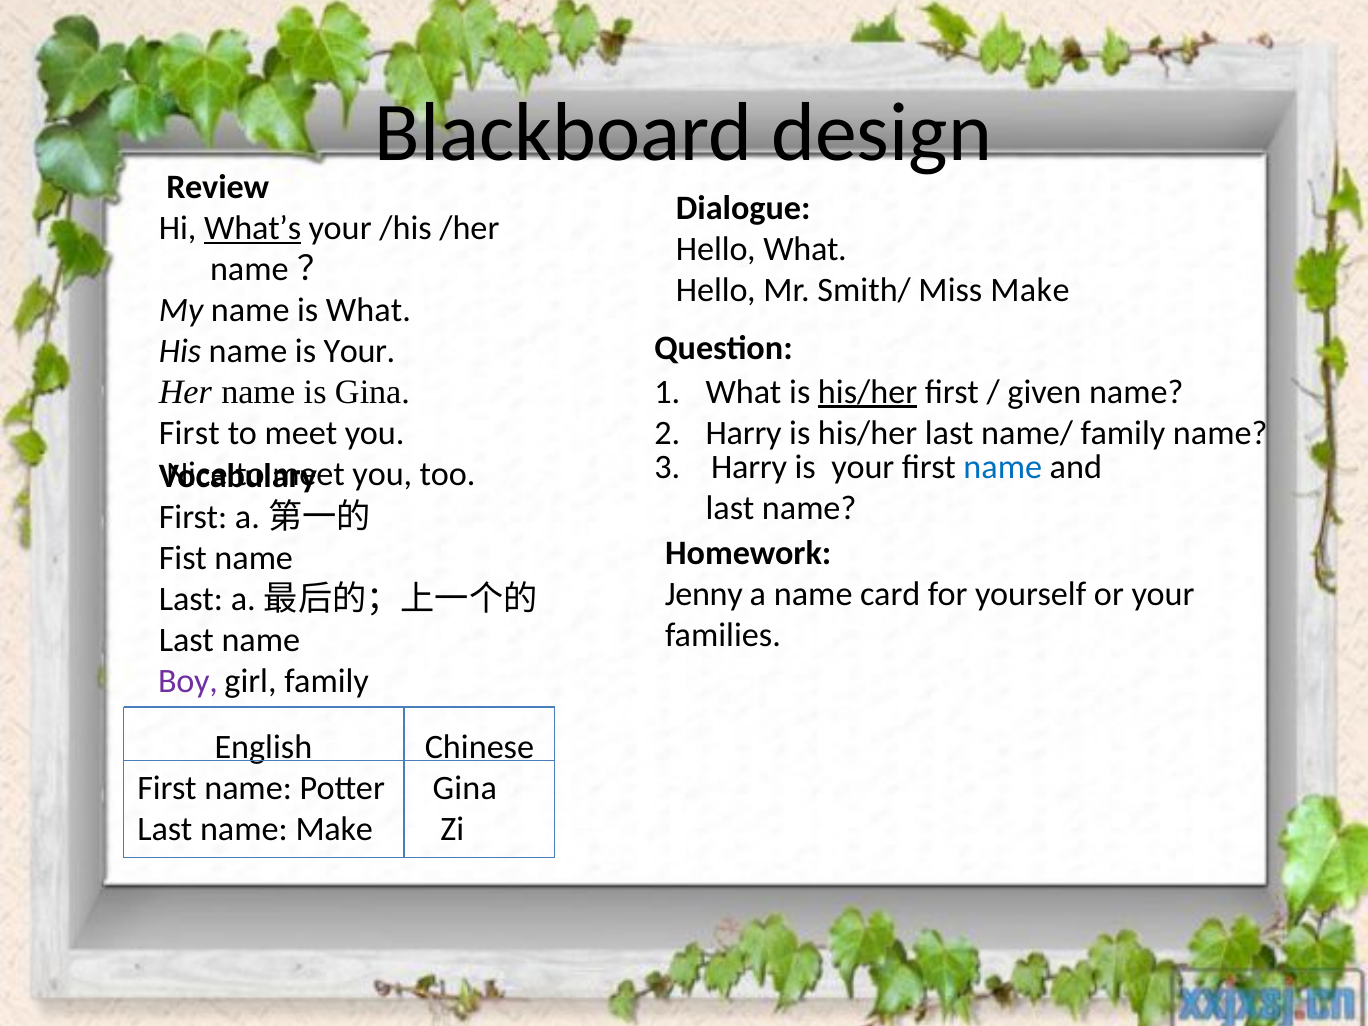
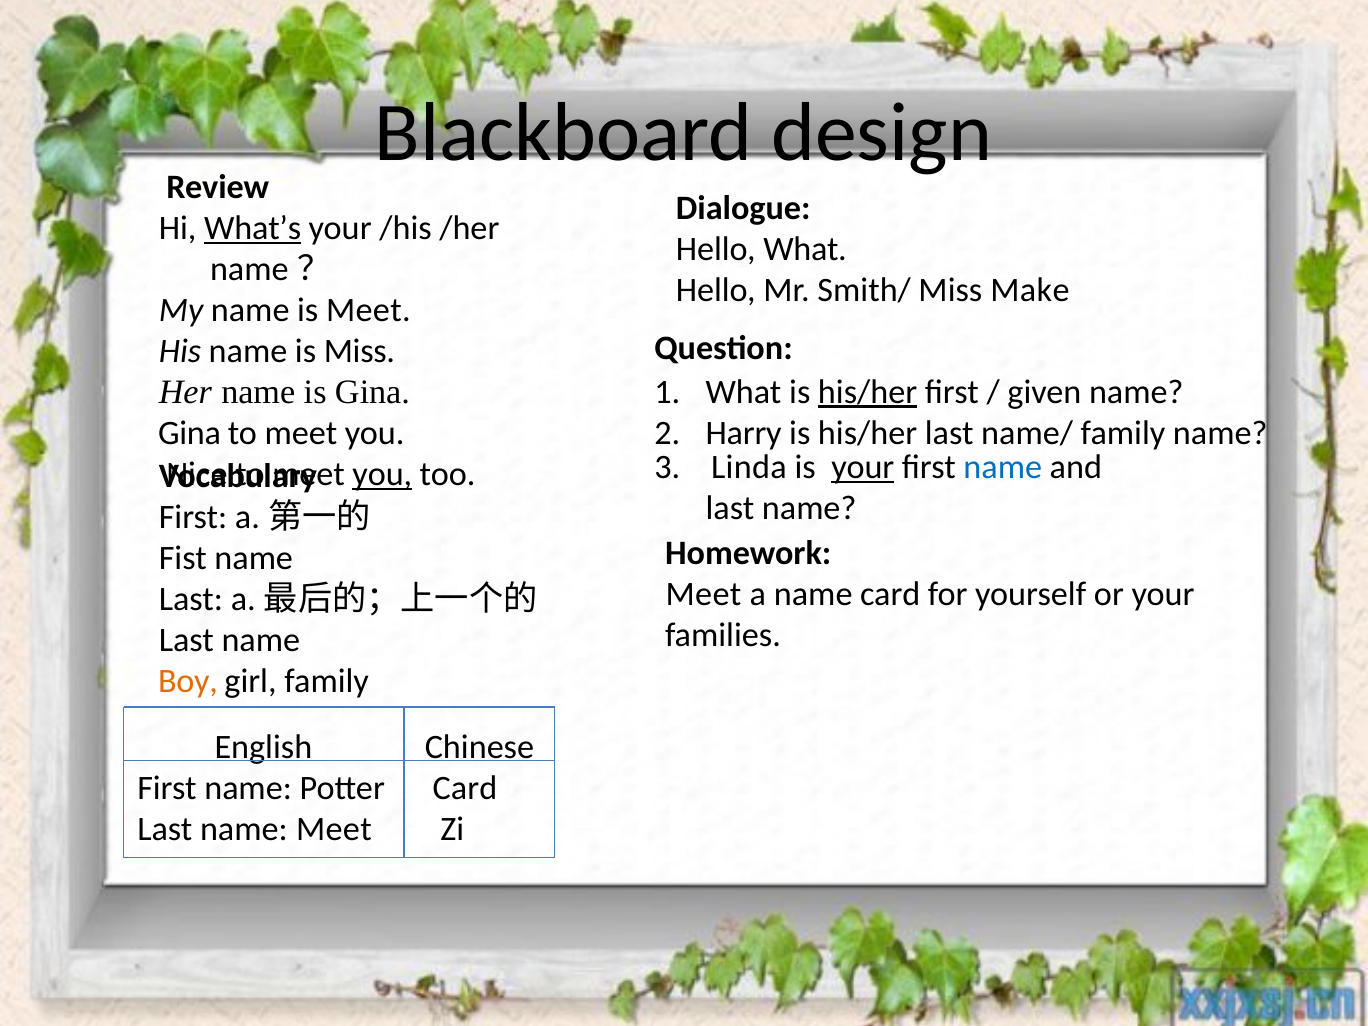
is What: What -> Meet
name is Your: Your -> Miss
First at (189, 433): First -> Gina
3 Harry: Harry -> Linda
your at (863, 467) underline: none -> present
you at (382, 474) underline: none -> present
Jenny at (704, 594): Jenny -> Meet
Boy colour: purple -> orange
Gina at (465, 788): Gina -> Card
name Make: Make -> Meet
